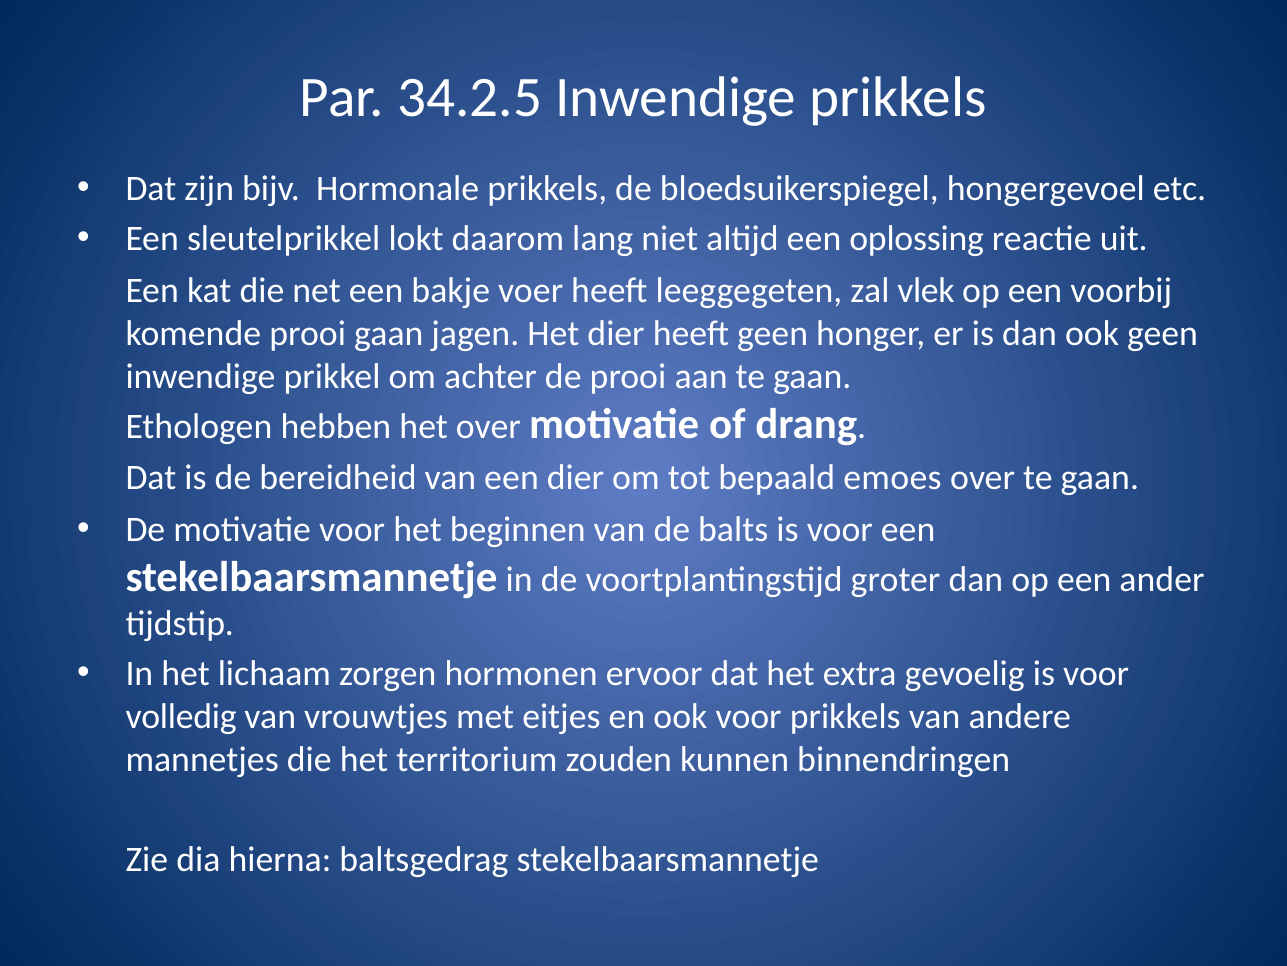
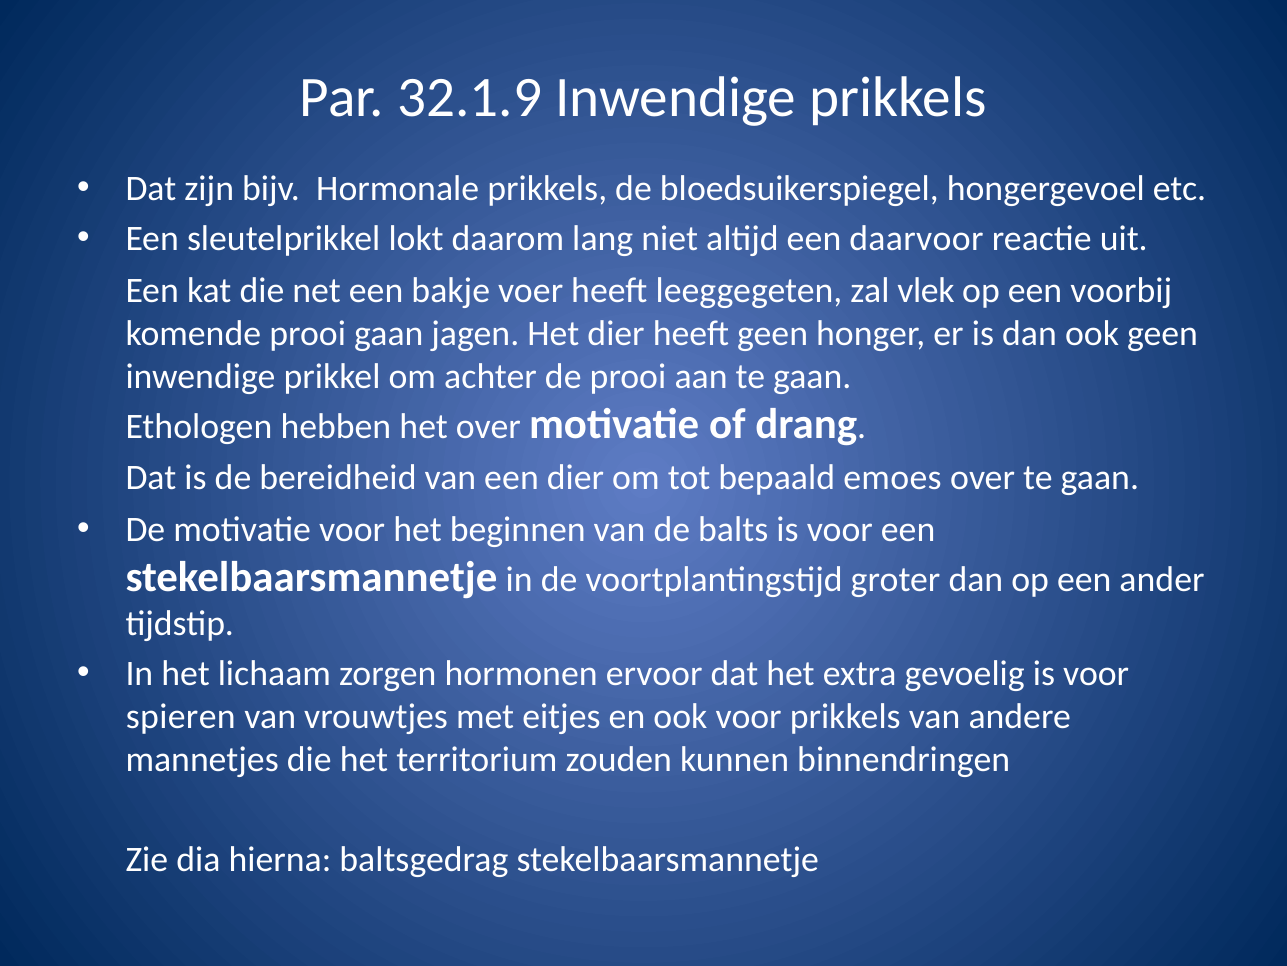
34.2.5: 34.2.5 -> 32.1.9
oplossing: oplossing -> daarvoor
volledig: volledig -> spieren
